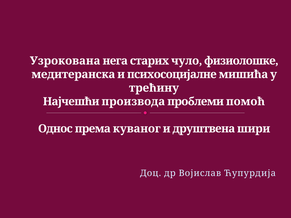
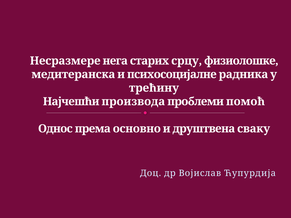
Узрокована: Узрокована -> Несразмере
чуло: чуло -> срцу
мишића: мишића -> радника
куваног: куваног -> основно
шири: шири -> сваку
